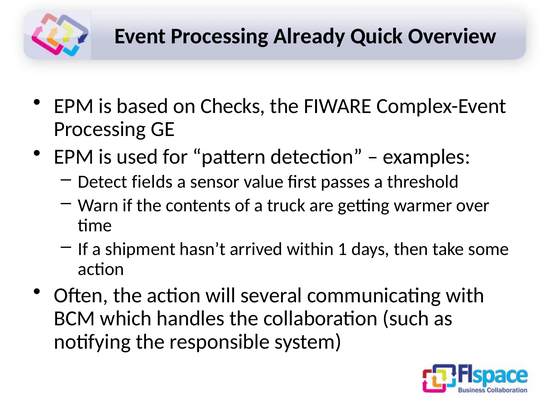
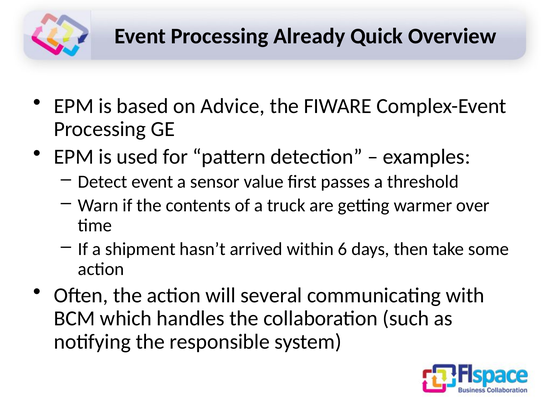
Checks: Checks -> Advice
Detect fields: fields -> event
1: 1 -> 6
